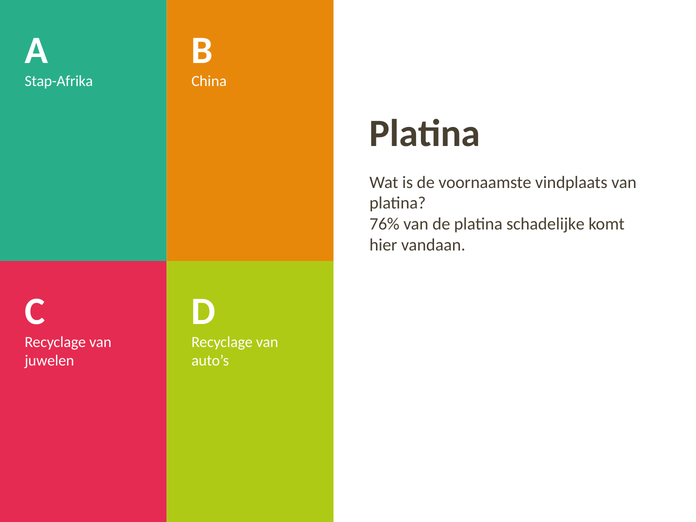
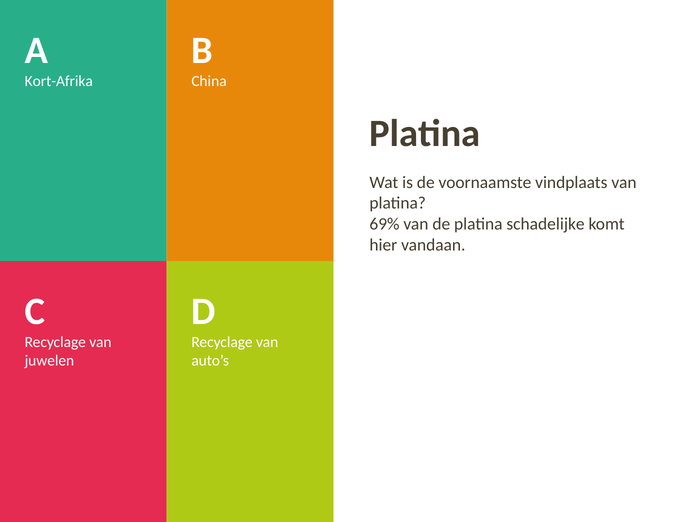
Stap-Afrika: Stap-Afrika -> Kort-Afrika
76%: 76% -> 69%
